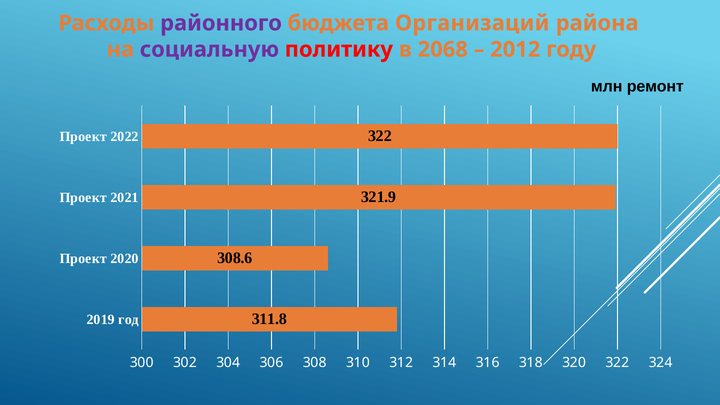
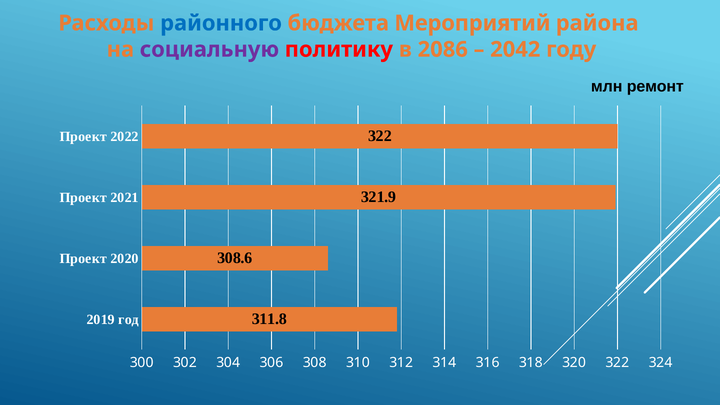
районного colour: purple -> blue
Организаций: Организаций -> Мероприятий
2068: 2068 -> 2086
2012: 2012 -> 2042
